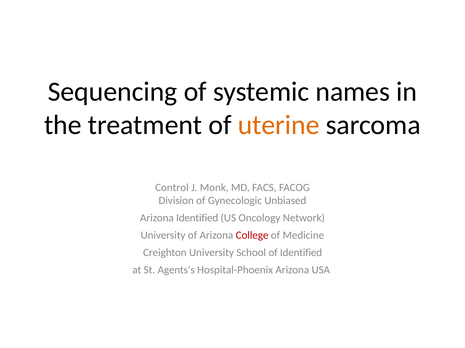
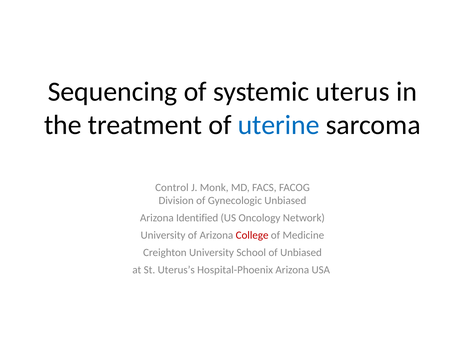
names: names -> uterus
uterine colour: orange -> blue
of Identified: Identified -> Unbiased
Agents’s: Agents’s -> Uterus’s
